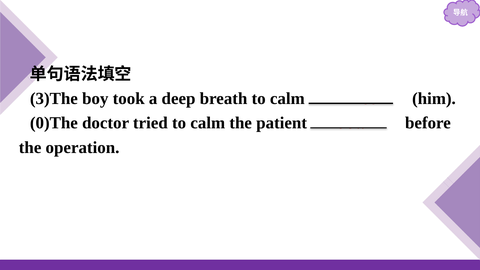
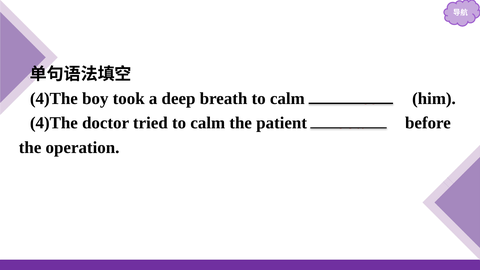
3)The at (54, 99): 3)The -> 4)The
0)The at (54, 123): 0)The -> 4)The
